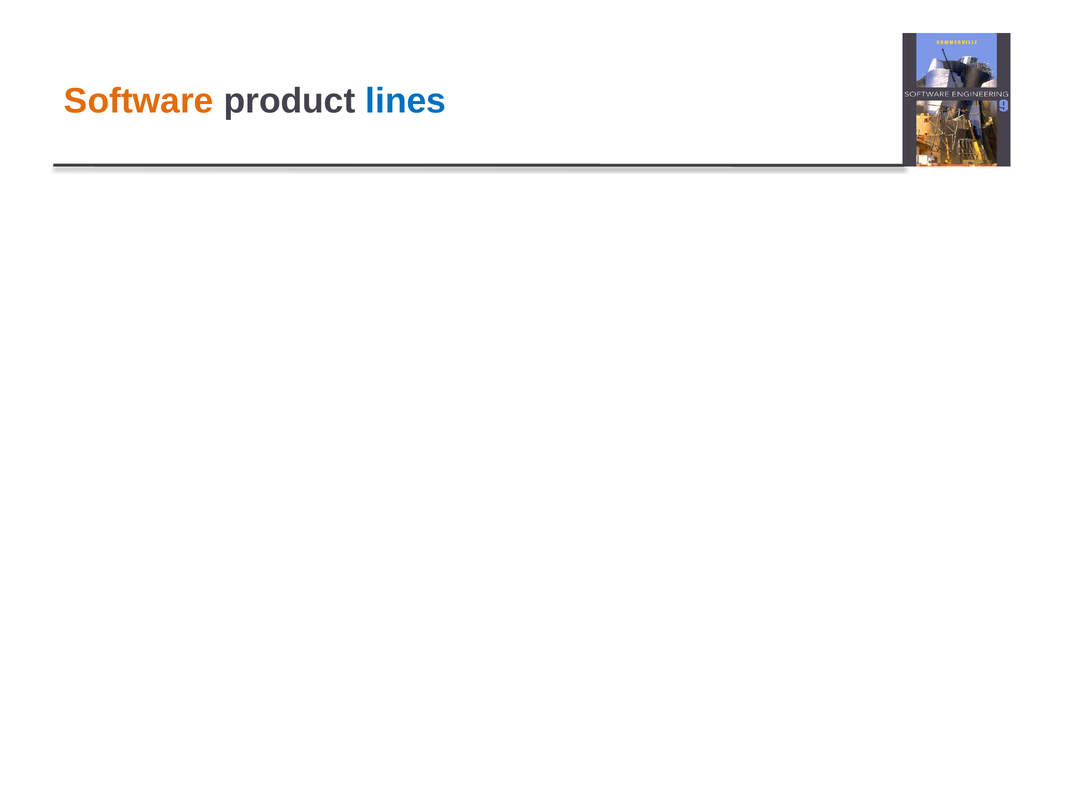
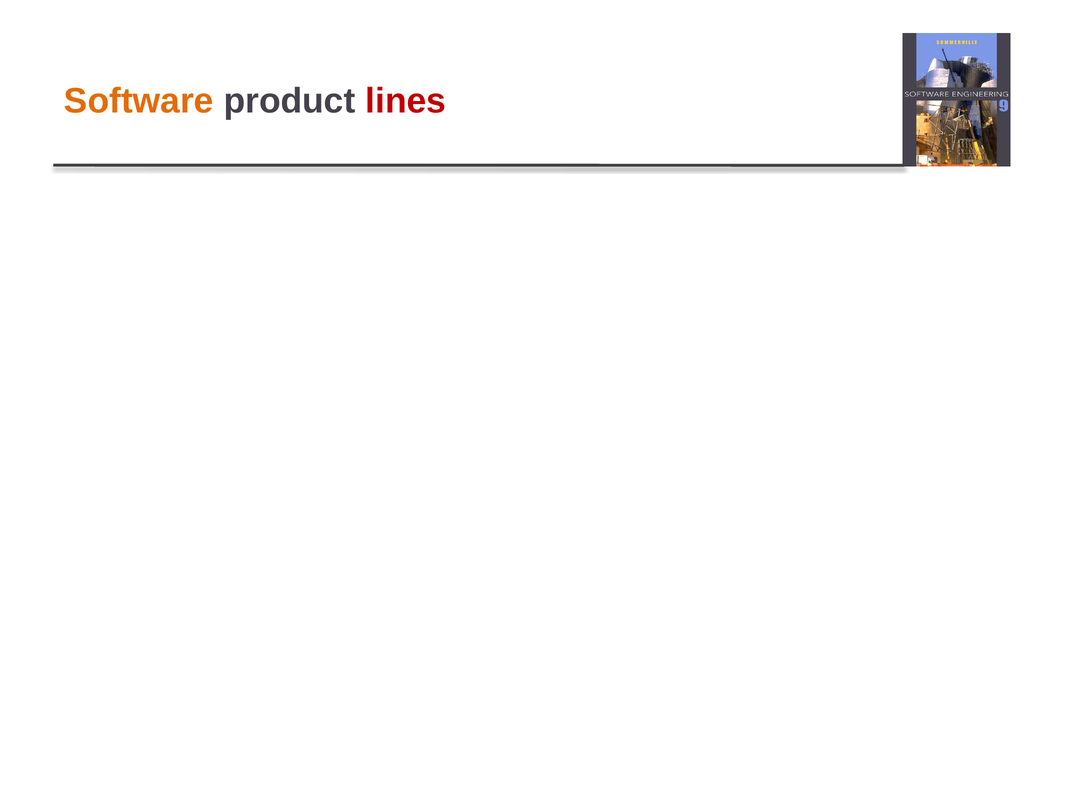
lines at (406, 101) colour: blue -> red
